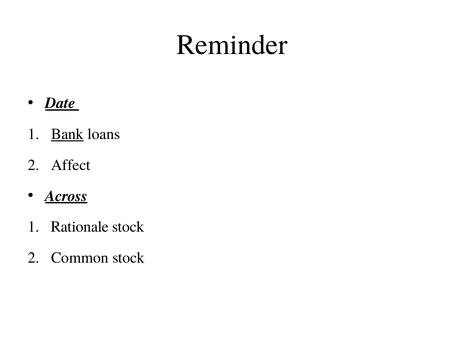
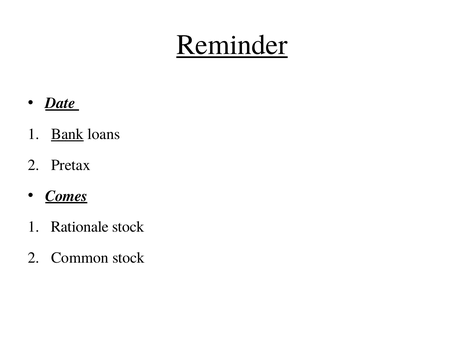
Reminder underline: none -> present
Affect: Affect -> Pretax
Across: Across -> Comes
